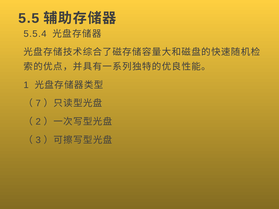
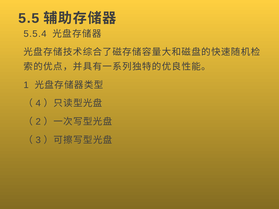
7: 7 -> 4
